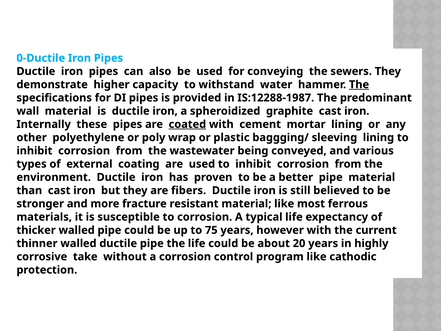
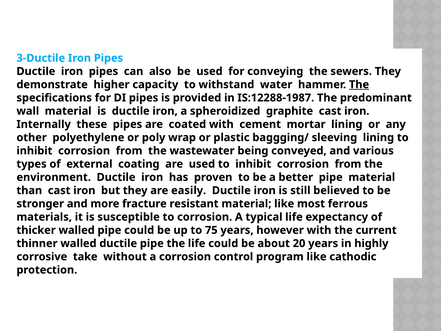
0-Ductile: 0-Ductile -> 3-Ductile
coated underline: present -> none
fibers: fibers -> easily
